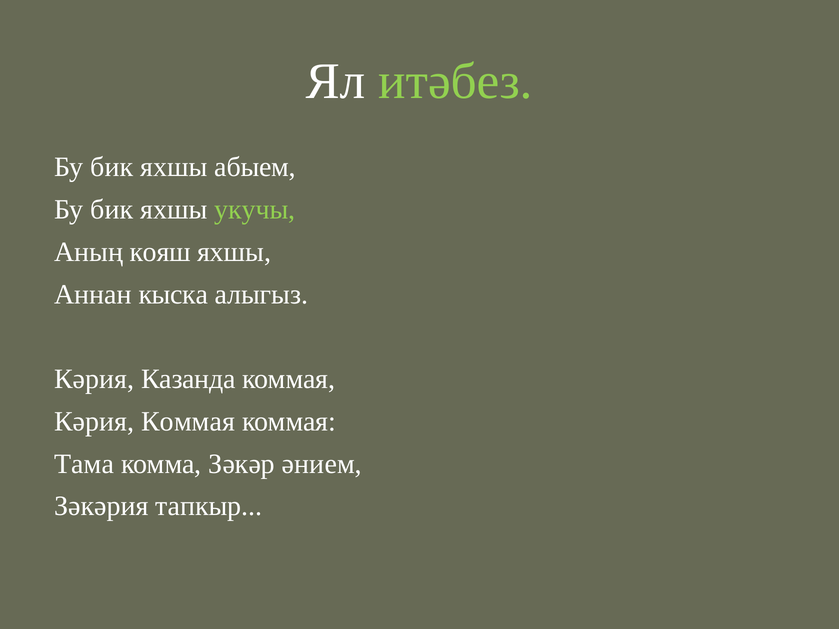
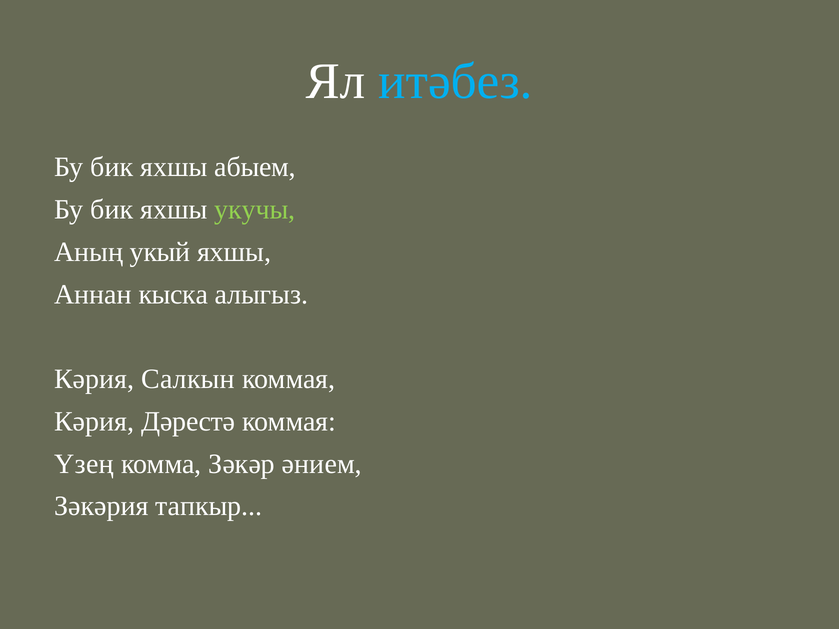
итәбез colour: light green -> light blue
кояш: кояш -> укый
Казанда: Казанда -> Салкын
Кәрия Коммая: Коммая -> Дәрестә
Тама: Тама -> Үзең
